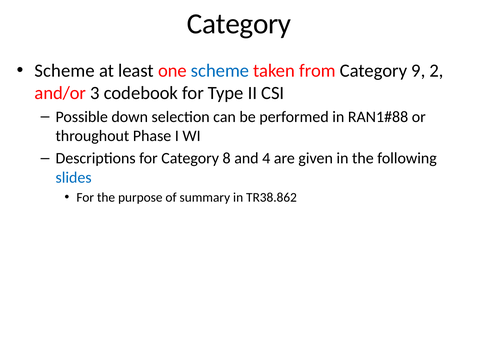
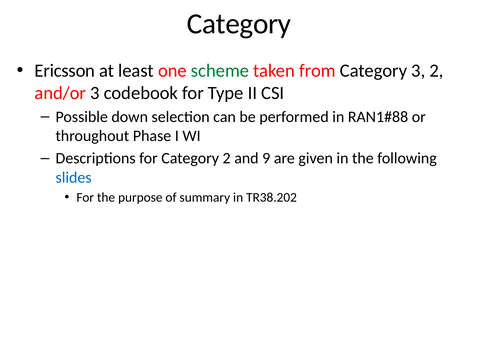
Scheme at (65, 71): Scheme -> Ericsson
scheme at (220, 71) colour: blue -> green
Category 9: 9 -> 3
Category 8: 8 -> 2
4: 4 -> 9
TR38.862: TR38.862 -> TR38.202
